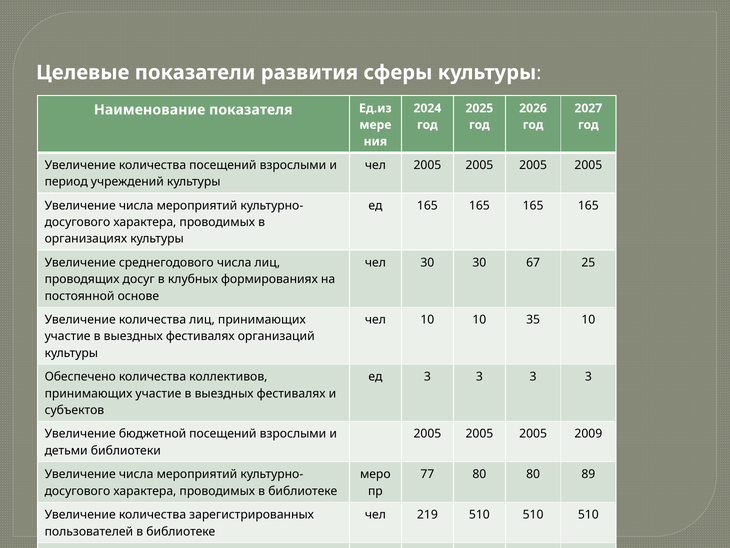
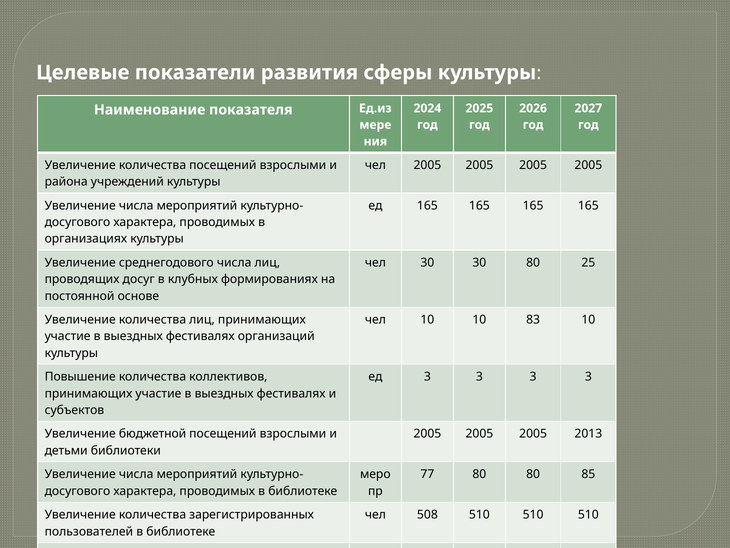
период: период -> района
30 67: 67 -> 80
10 35: 35 -> 83
Обеспечено: Обеспечено -> Повышение
2009: 2009 -> 2013
89: 89 -> 85
219: 219 -> 508
